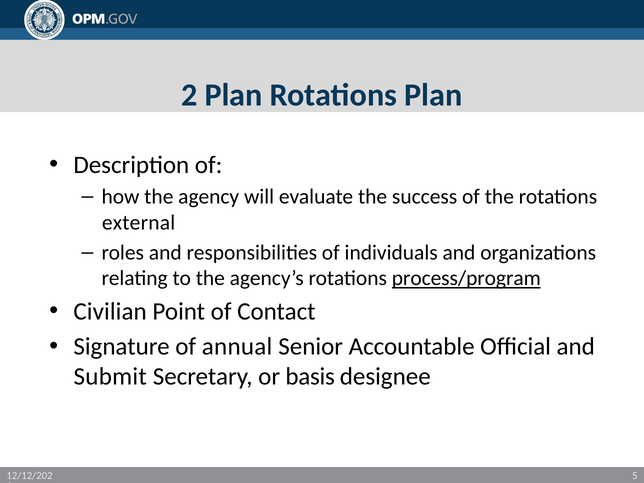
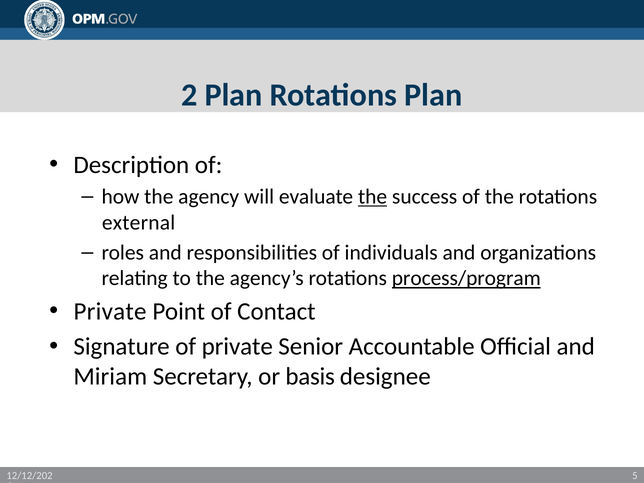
the at (373, 197) underline: none -> present
Civilian at (110, 312): Civilian -> Private
of annual: annual -> private
Submit: Submit -> Miriam
